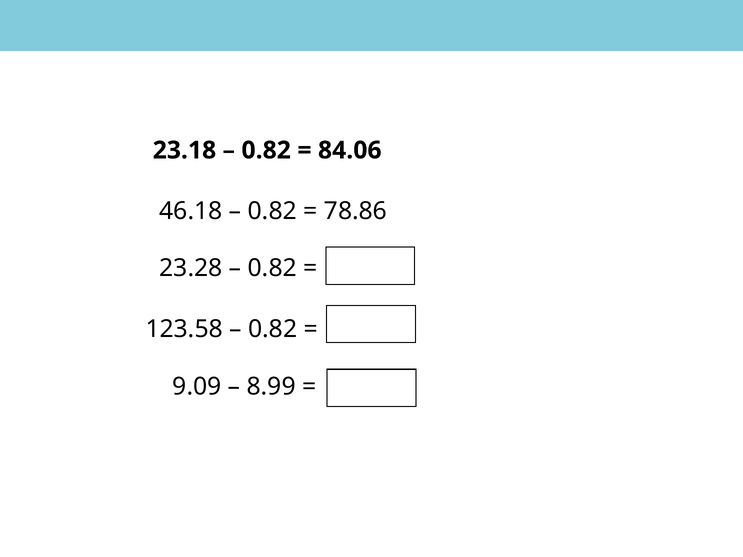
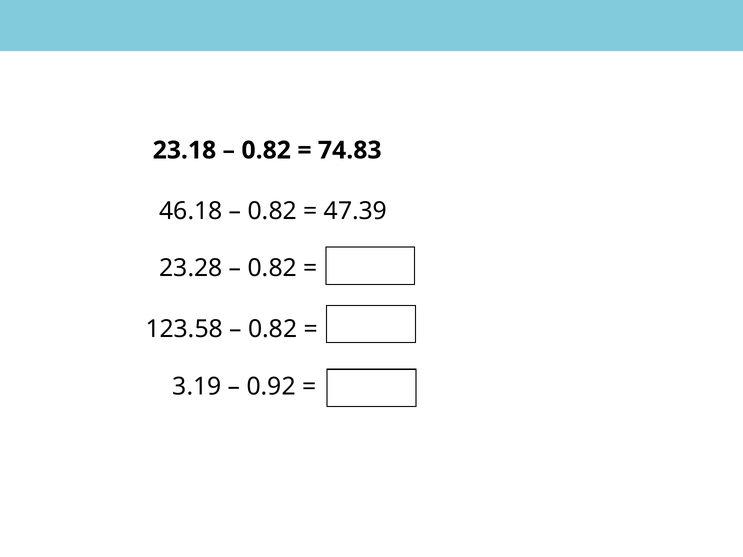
84.06: 84.06 -> 74.83
78.86: 78.86 -> 47.39
9.09: 9.09 -> 3.19
8.99: 8.99 -> 0.92
